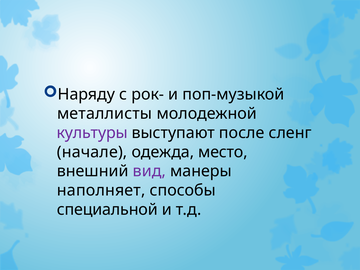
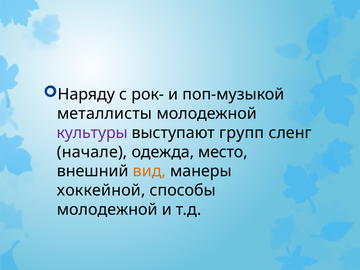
после: после -> групп
вид colour: purple -> orange
наполняет: наполняет -> хоккейной
специальной at (107, 210): специальной -> молодежной
